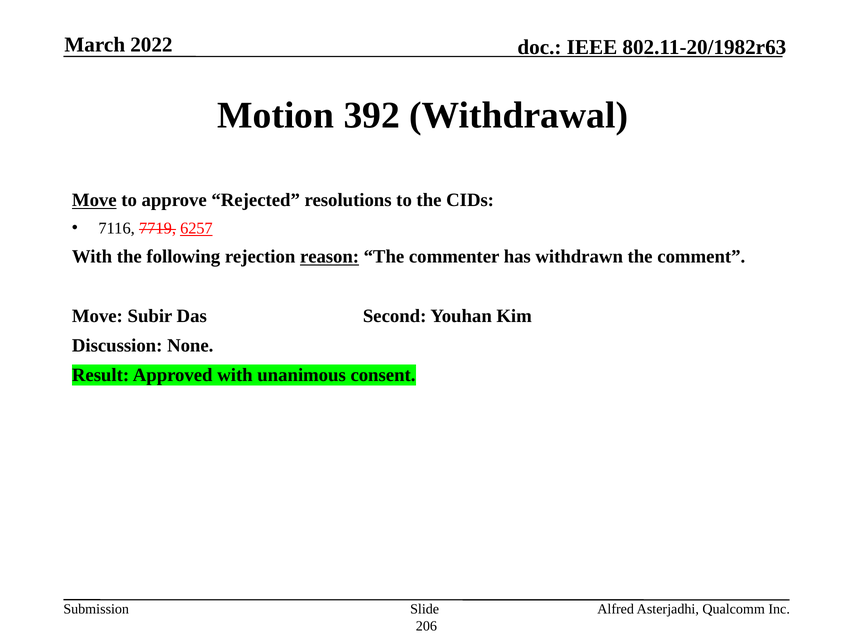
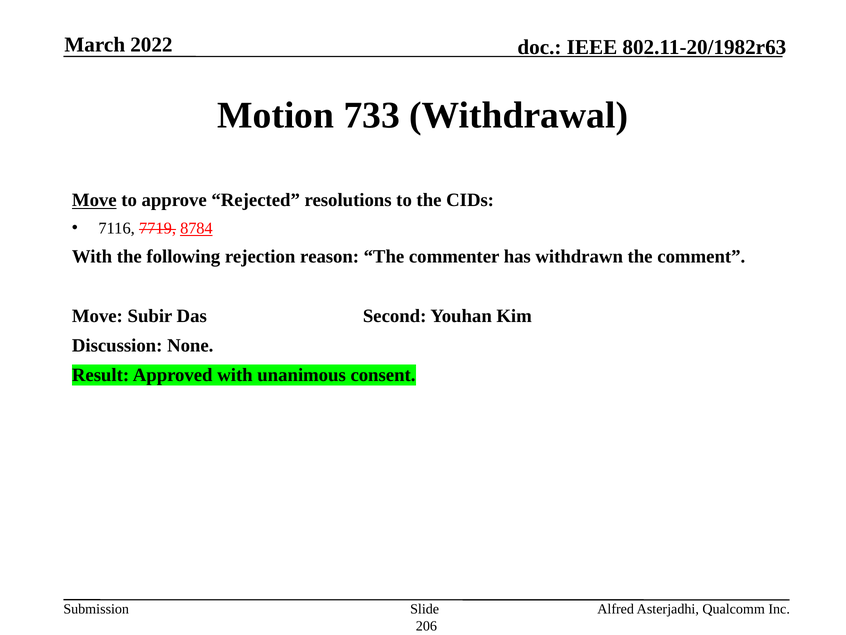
392: 392 -> 733
6257: 6257 -> 8784
reason underline: present -> none
